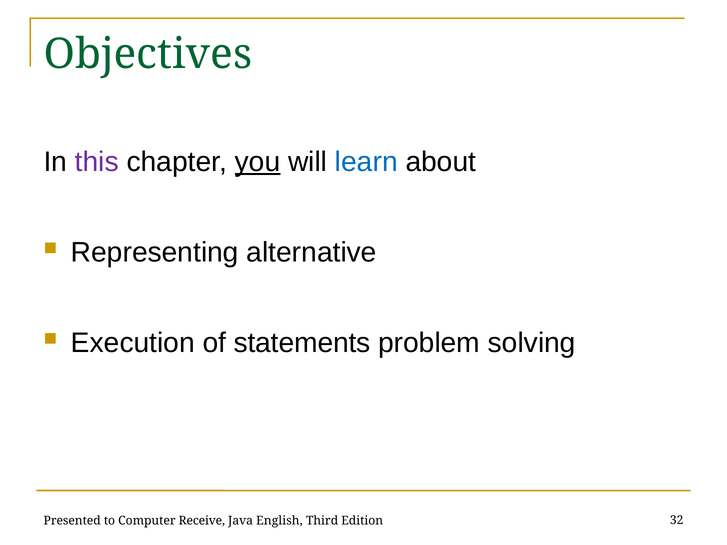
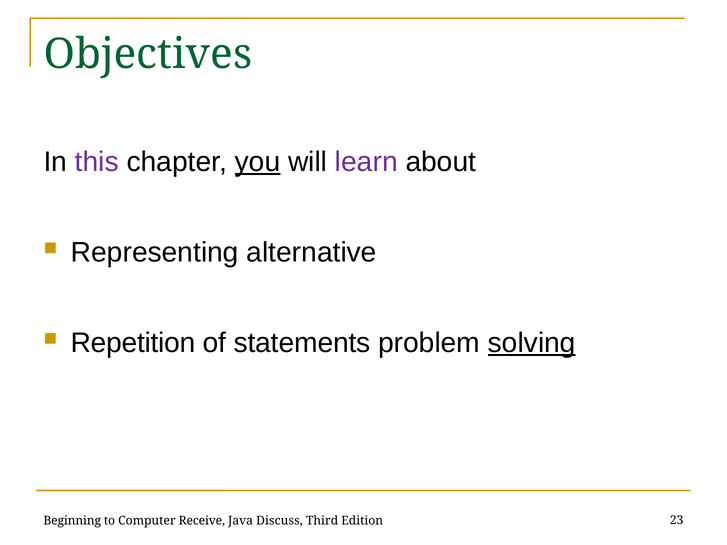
learn colour: blue -> purple
Execution: Execution -> Repetition
solving underline: none -> present
Presented: Presented -> Beginning
English: English -> Discuss
32: 32 -> 23
